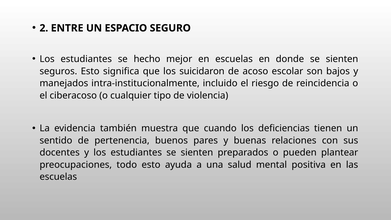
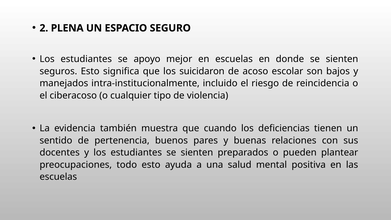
ENTRE: ENTRE -> PLENA
hecho: hecho -> apoyo
